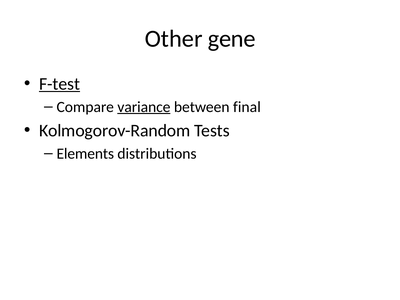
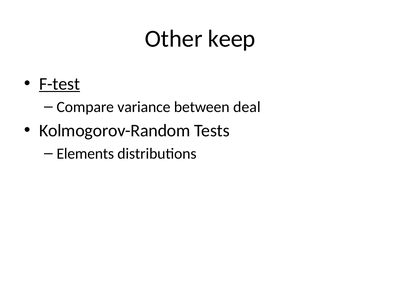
gene: gene -> keep
variance underline: present -> none
final: final -> deal
